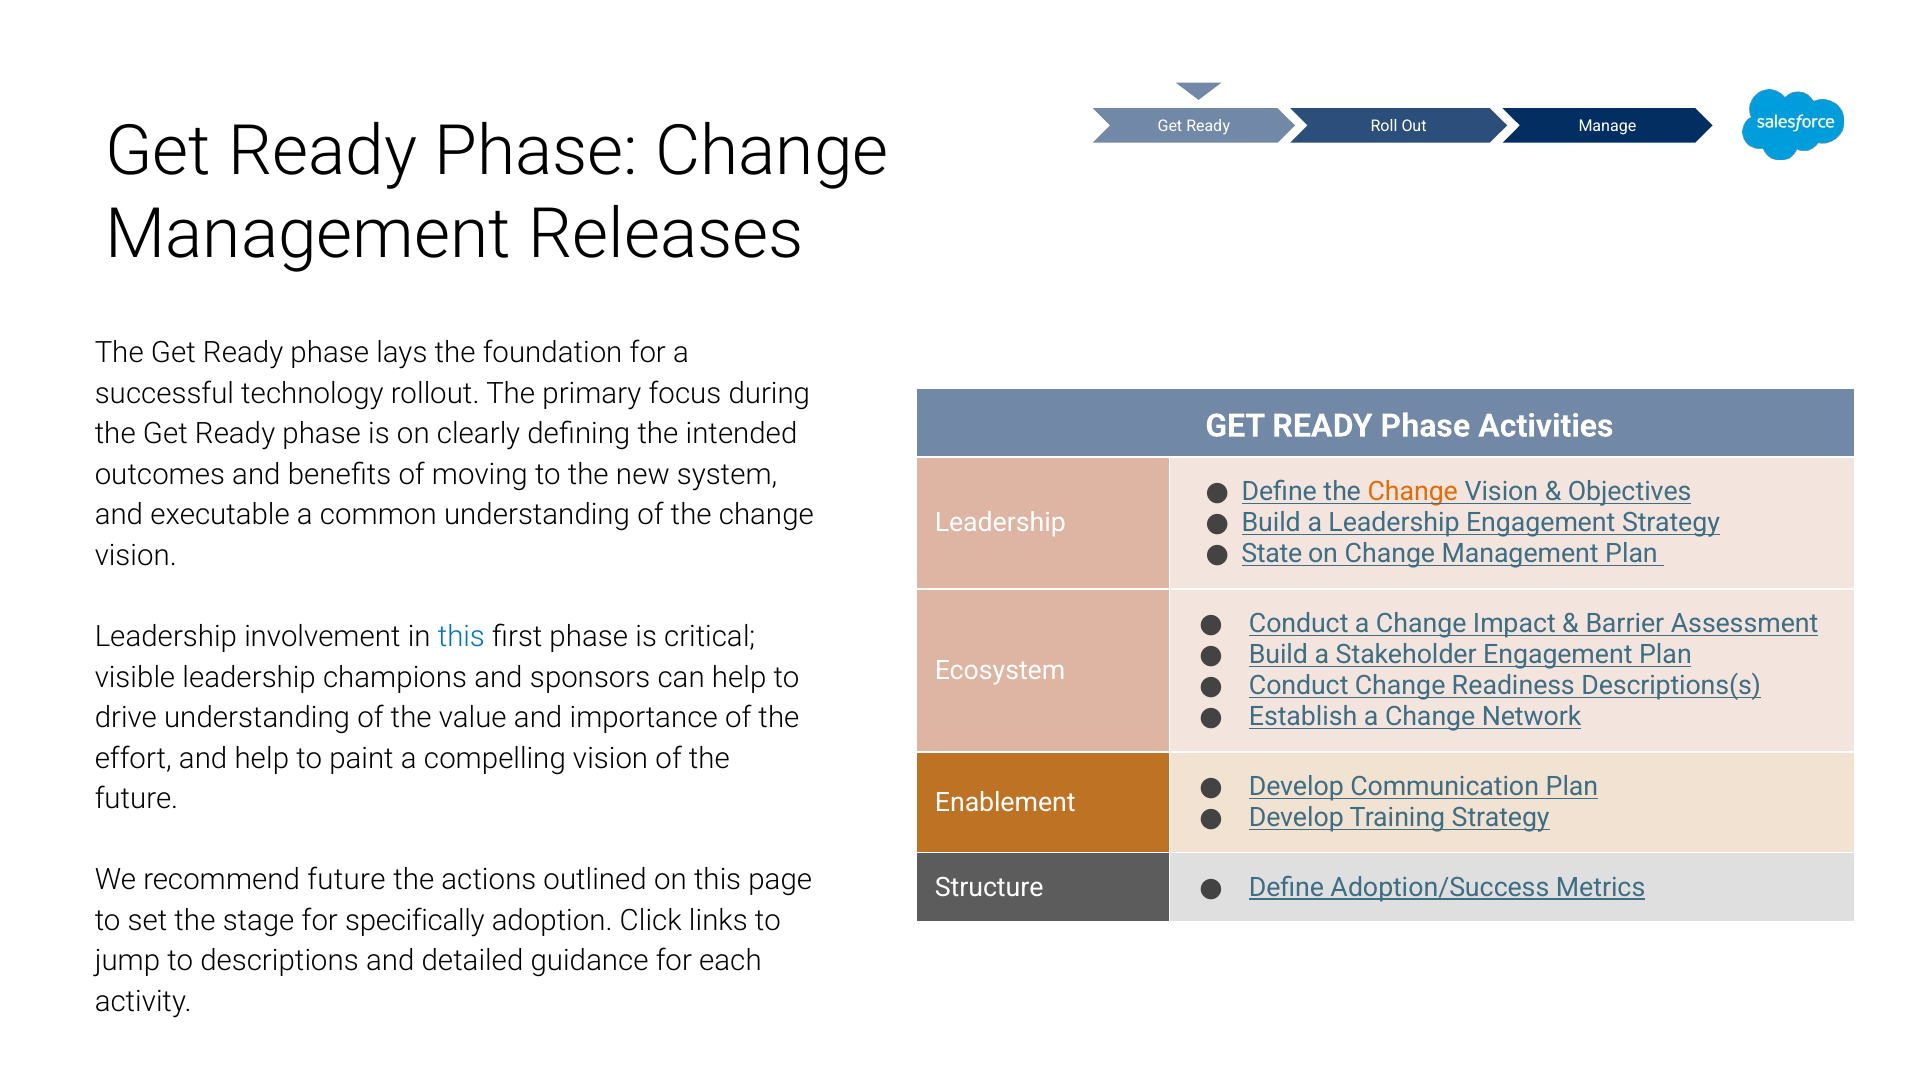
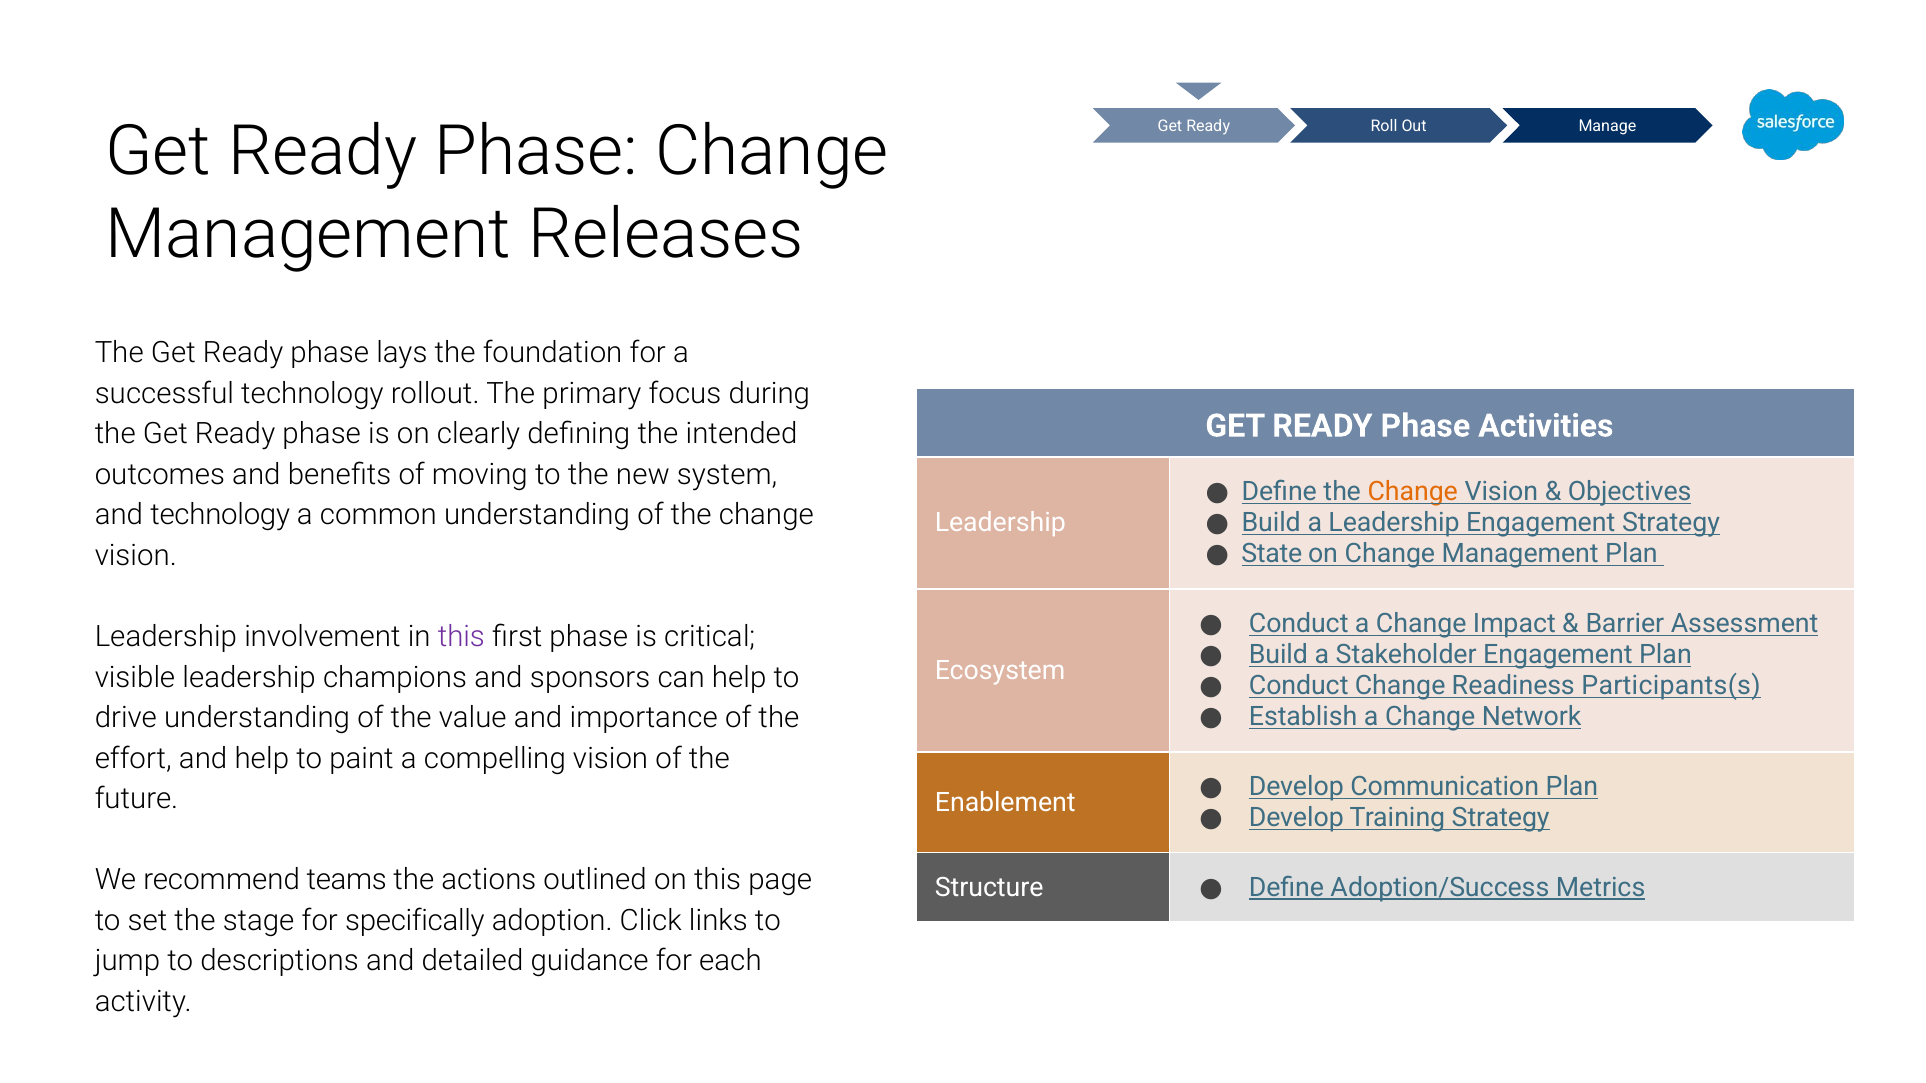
and executable: executable -> technology
this at (461, 637) colour: blue -> purple
Descriptions(s: Descriptions(s -> Participants(s
recommend future: future -> teams
